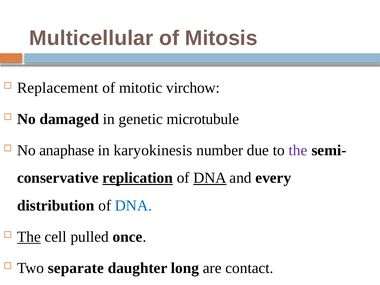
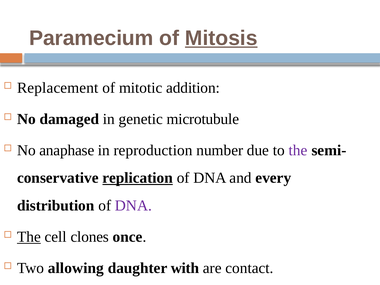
Multicellular: Multicellular -> Paramecium
Mitosis underline: none -> present
virchow: virchow -> addition
karyokinesis: karyokinesis -> reproduction
DNA at (210, 178) underline: present -> none
DNA at (133, 206) colour: blue -> purple
pulled: pulled -> clones
separate: separate -> allowing
long: long -> with
